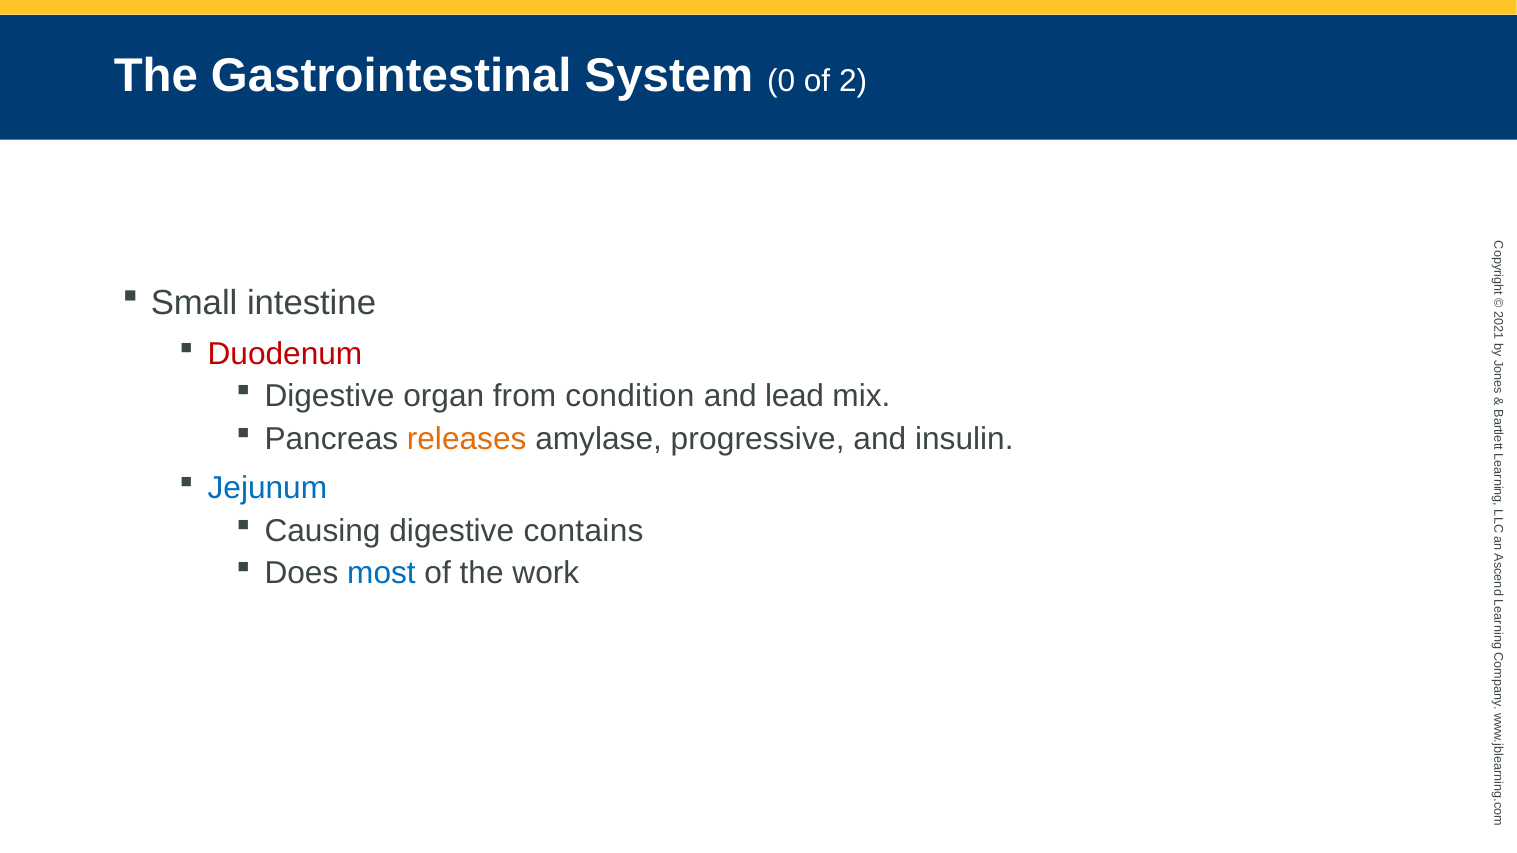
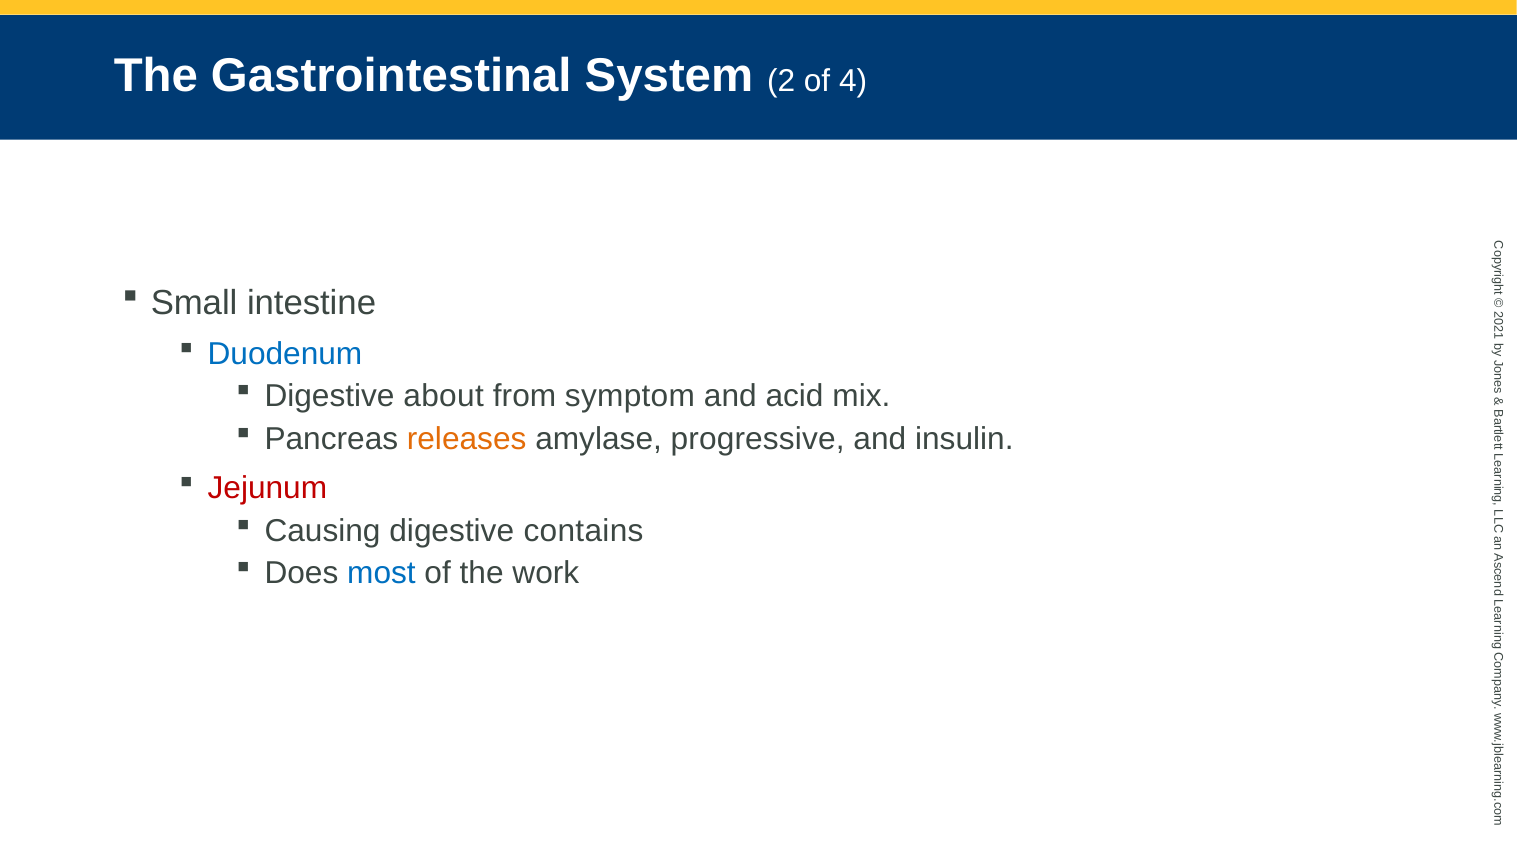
System 0: 0 -> 2
of 2: 2 -> 4
Duodenum colour: red -> blue
organ: organ -> about
condition: condition -> symptom
lead: lead -> acid
Jejunum colour: blue -> red
